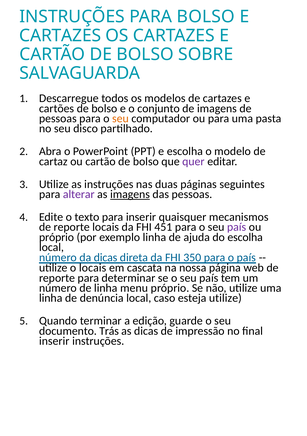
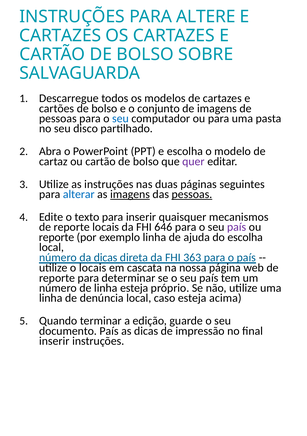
PARA BOLSO: BOLSO -> ALTERE
seu at (120, 118) colour: orange -> blue
alterar colour: purple -> blue
pessoas at (192, 194) underline: none -> present
451: 451 -> 646
próprio at (56, 237): próprio -> reporte
350: 350 -> 363
linha menu: menu -> esteja
esteja utilize: utilize -> acima
documento Trás: Trás -> País
